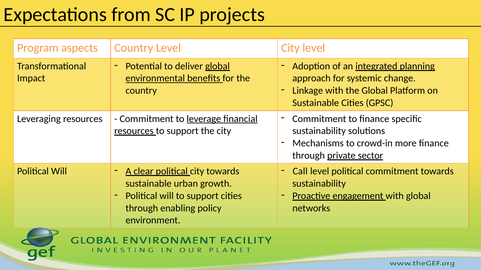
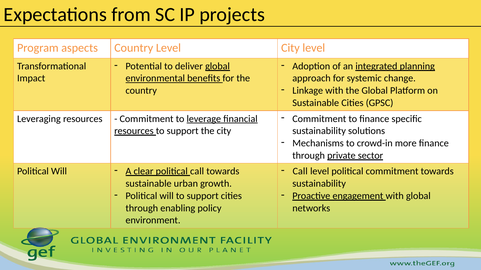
political city: city -> call
